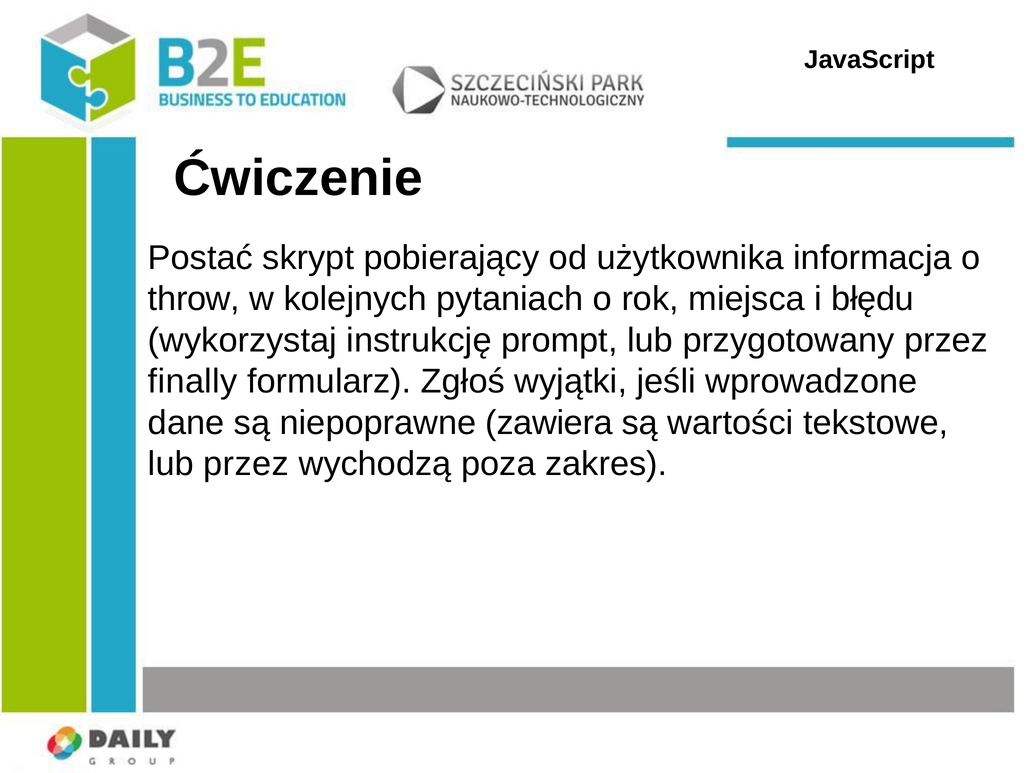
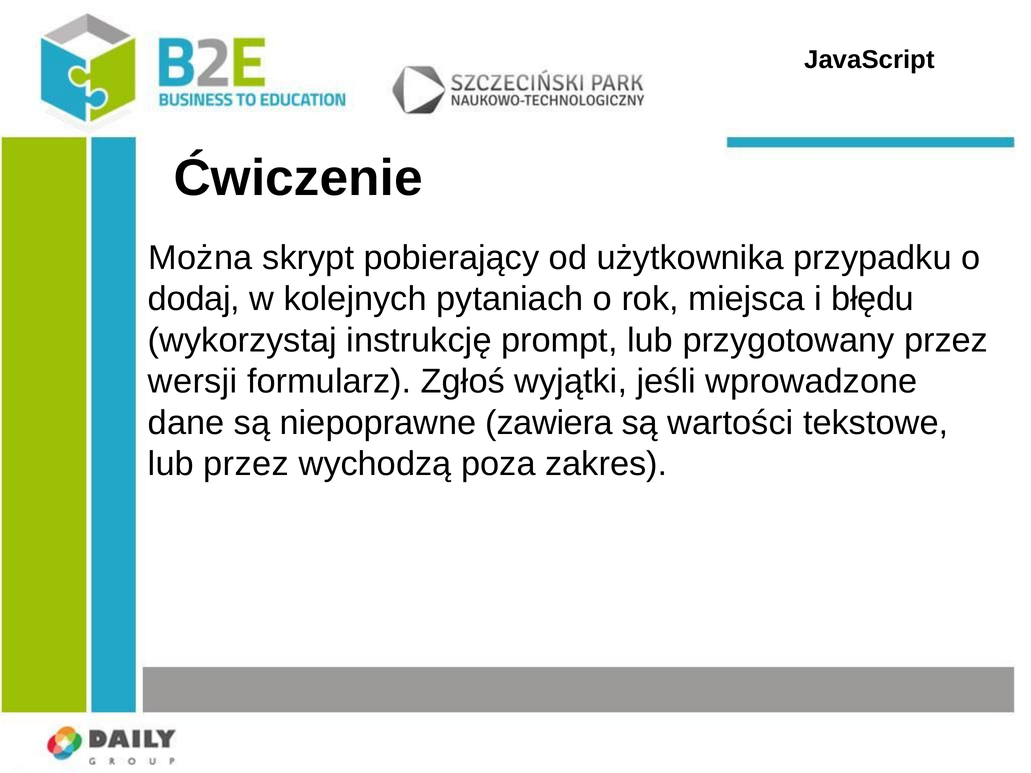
Postać: Postać -> Można
informacja: informacja -> przypadku
throw: throw -> dodaj
finally: finally -> wersji
